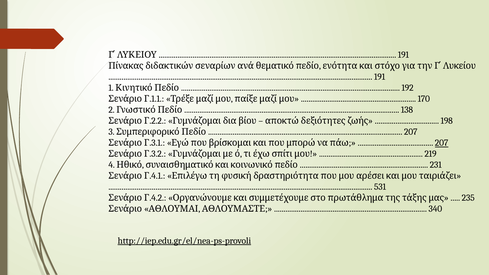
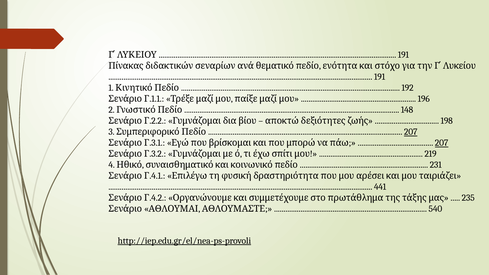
170: 170 -> 196
138: 138 -> 148
207 at (411, 132) underline: none -> present
531: 531 -> 441
340: 340 -> 540
